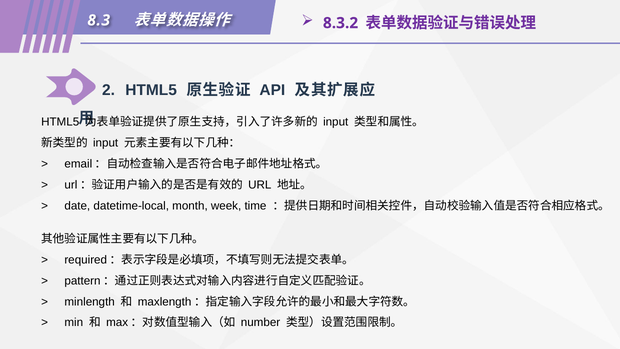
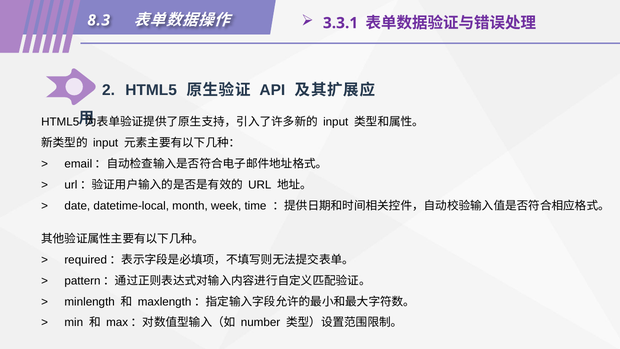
8.3.2: 8.3.2 -> 3.3.1
